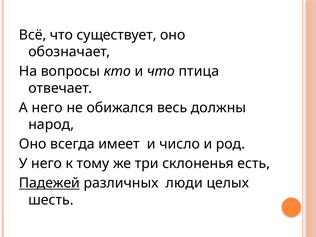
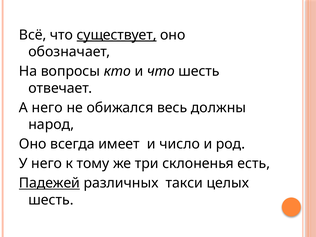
существует underline: none -> present
что птица: птица -> шесть
люди: люди -> такси
